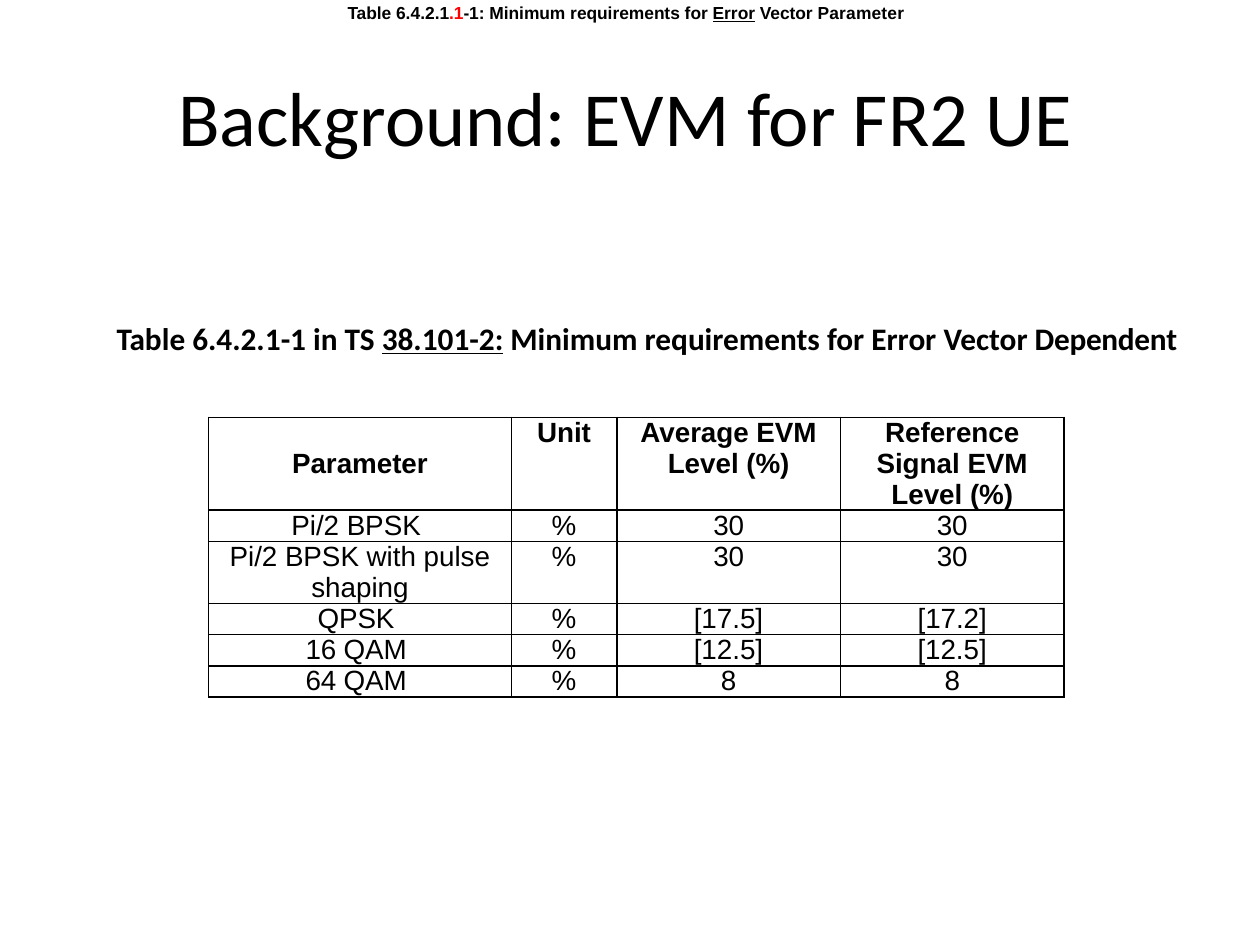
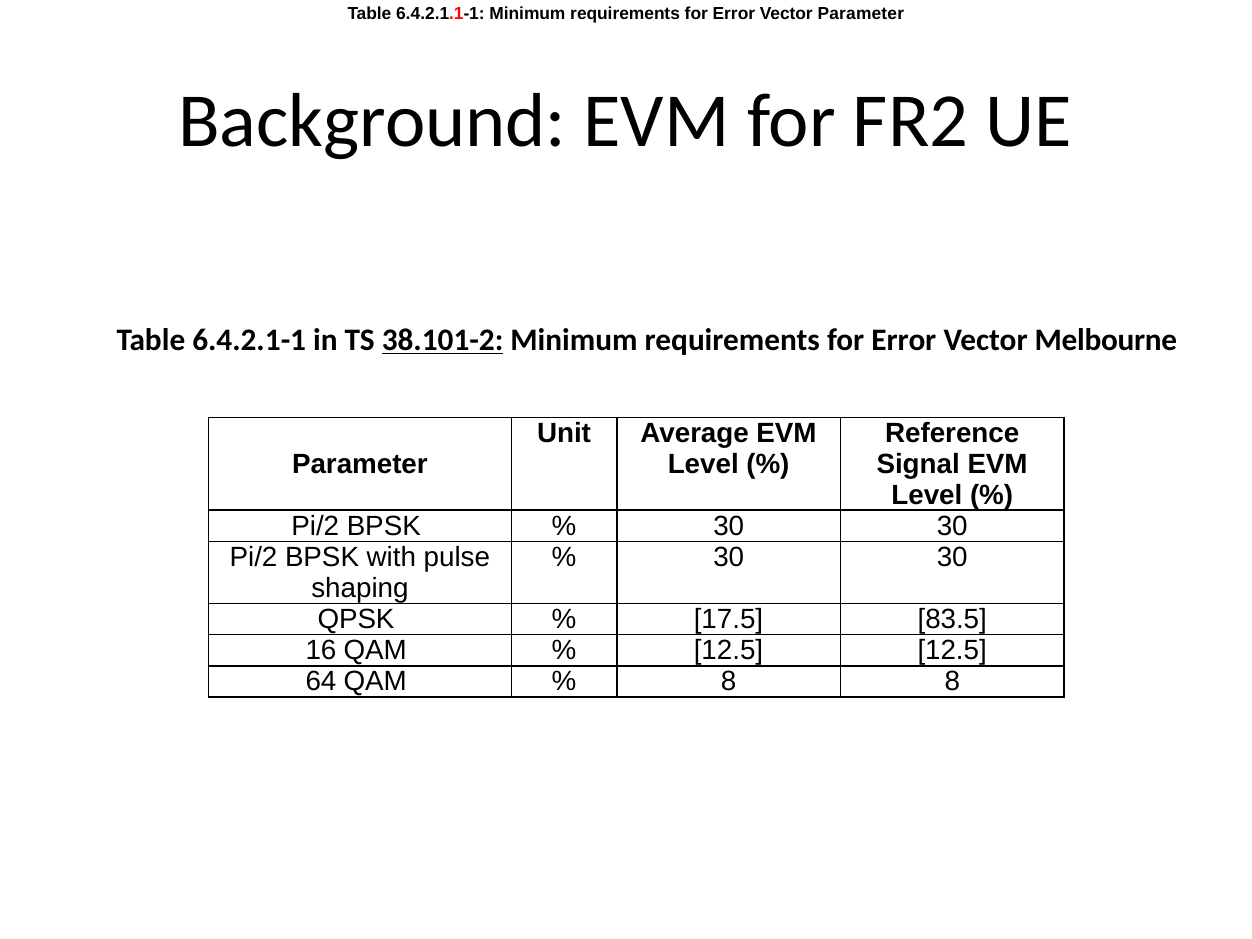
Error at (734, 14) underline: present -> none
Dependent: Dependent -> Melbourne
17.2: 17.2 -> 83.5
